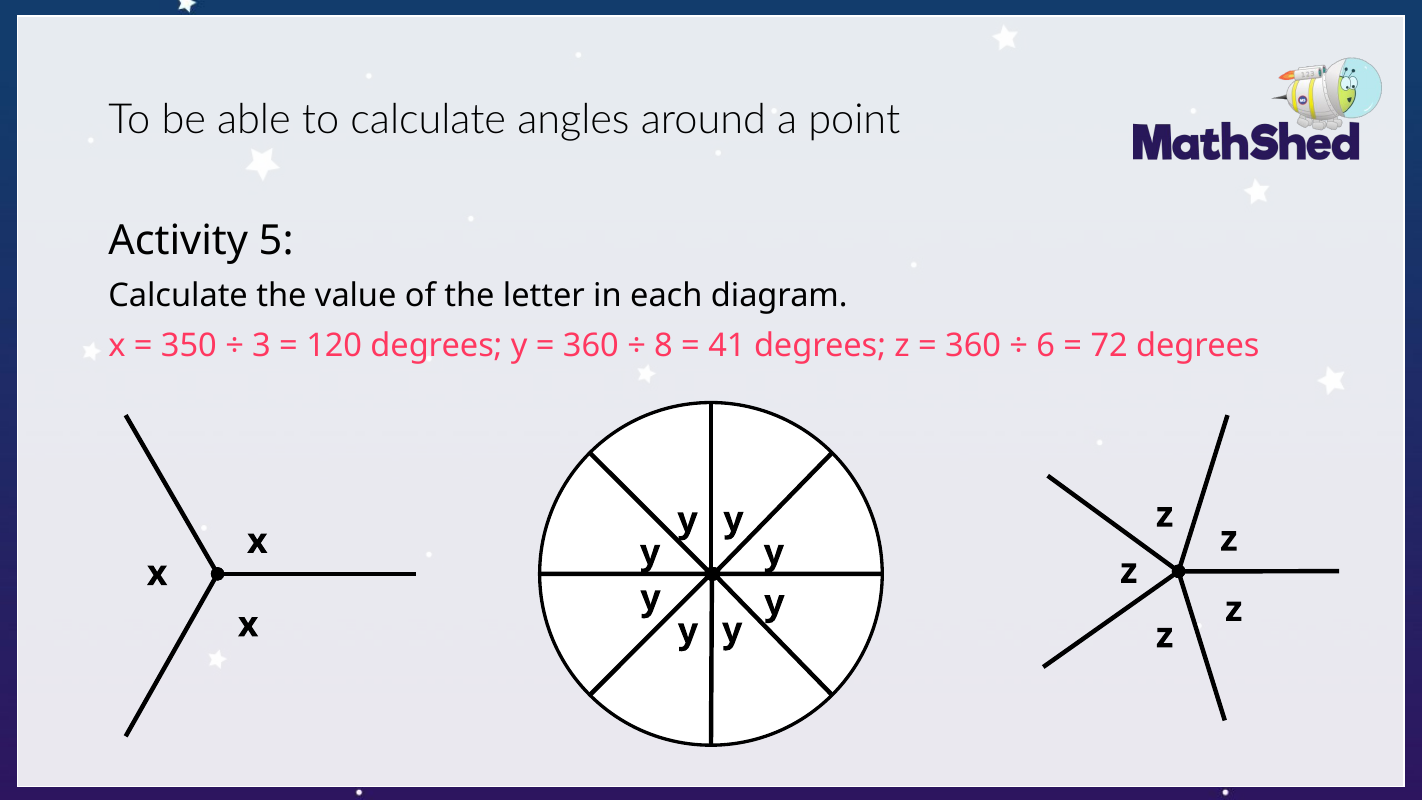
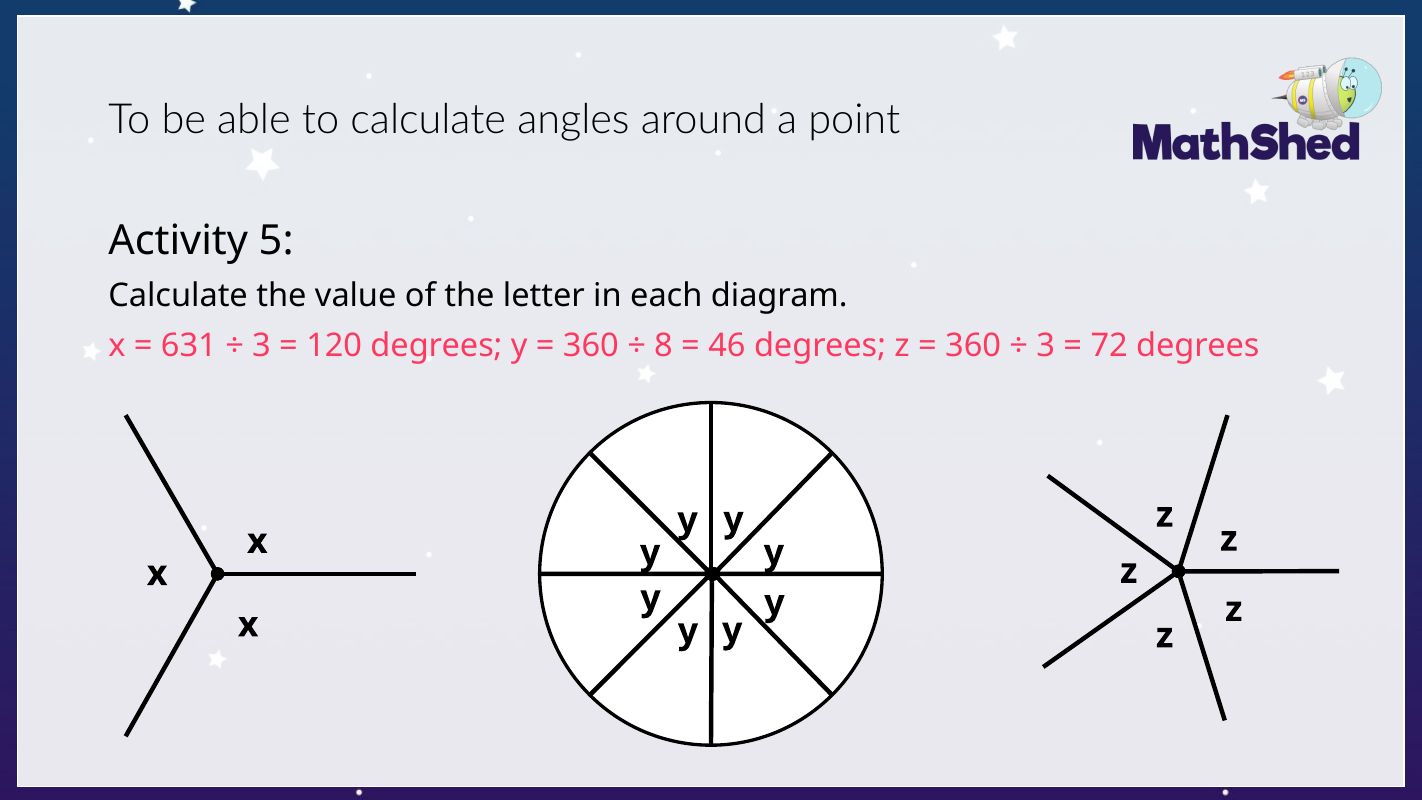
350: 350 -> 631
41: 41 -> 46
6 at (1046, 345): 6 -> 3
